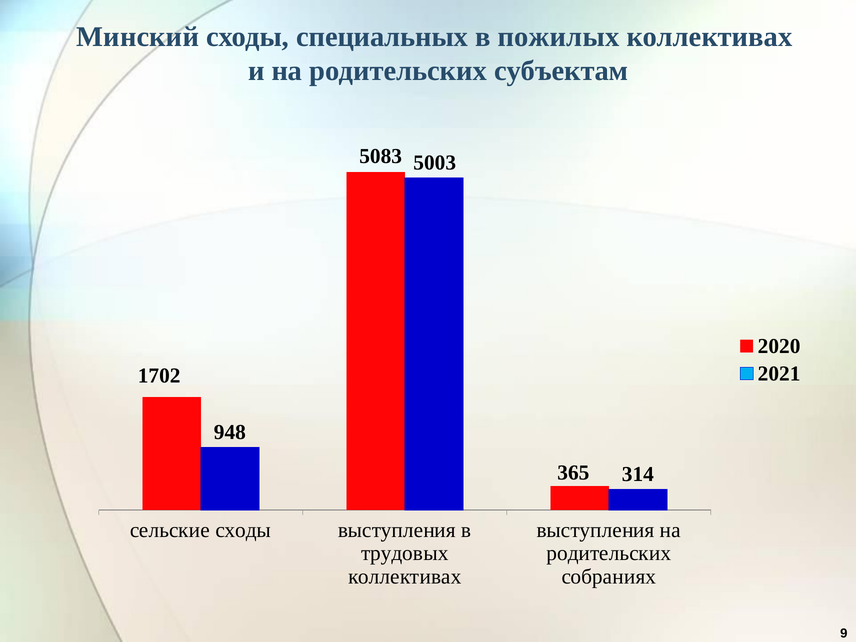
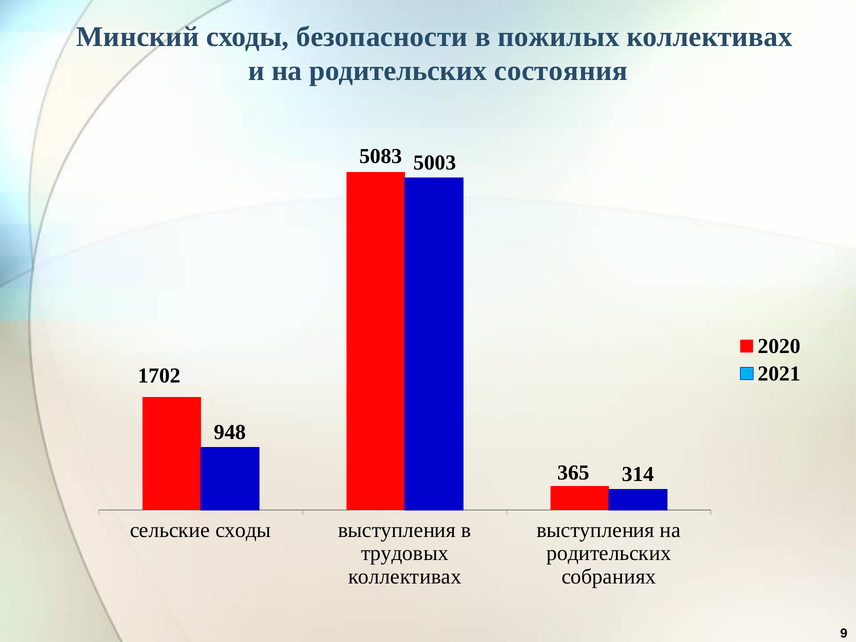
специальных: специальных -> безопасности
субъектам: субъектам -> состояния
